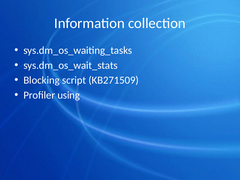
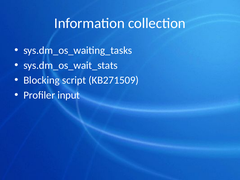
using: using -> input
